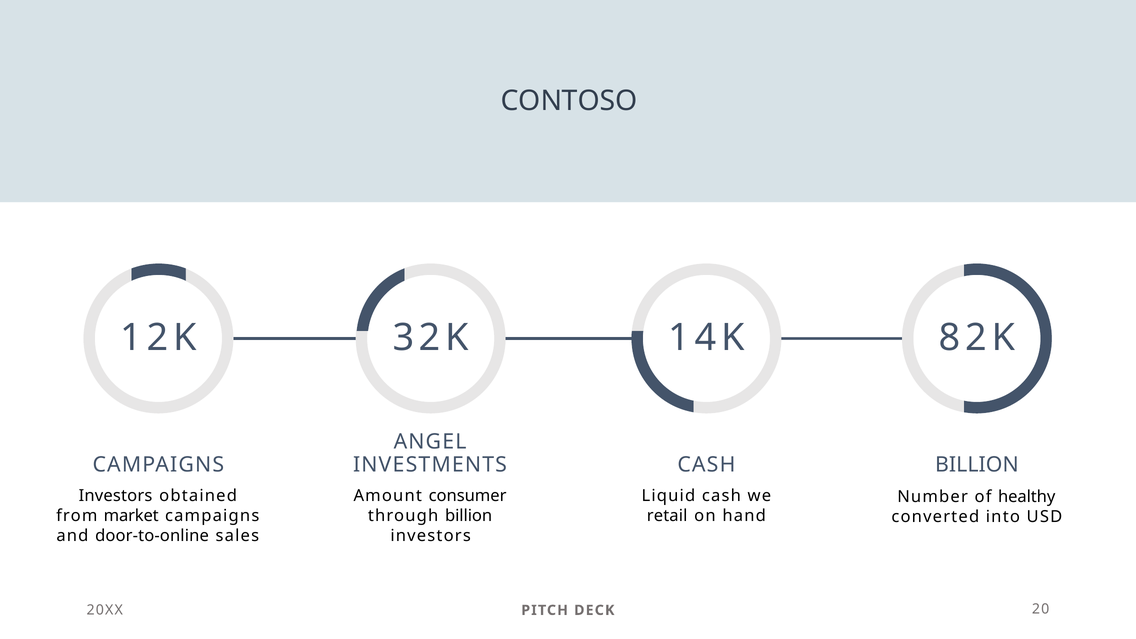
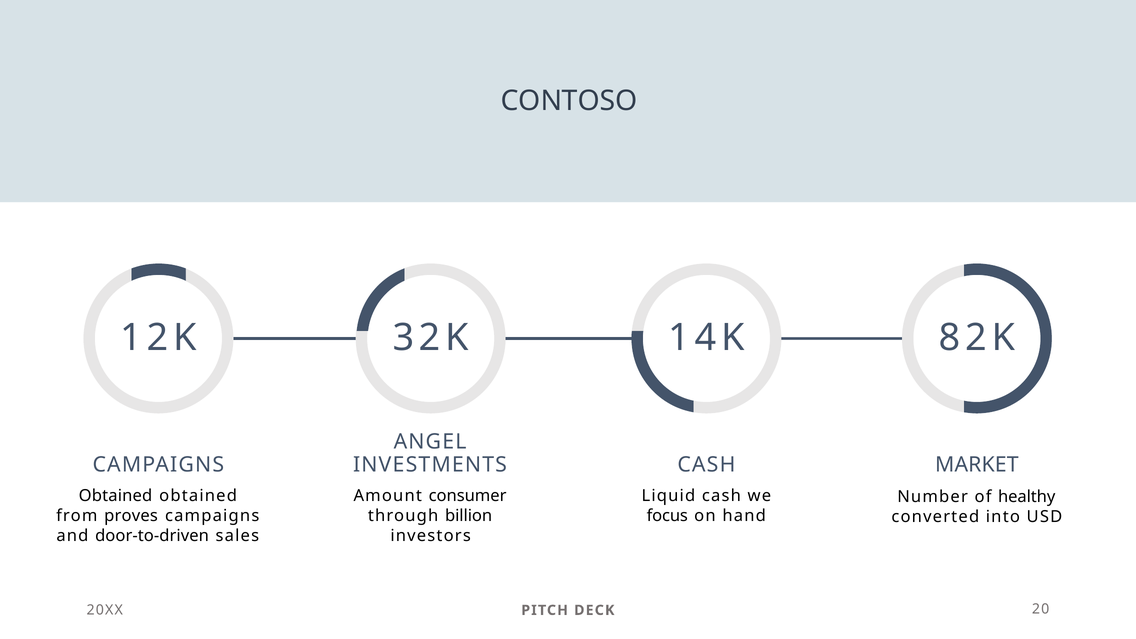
BILLION at (977, 465): BILLION -> MARKET
Investors at (115, 496): Investors -> Obtained
market: market -> proves
retail: retail -> focus
door-to-online: door-to-online -> door-to-driven
